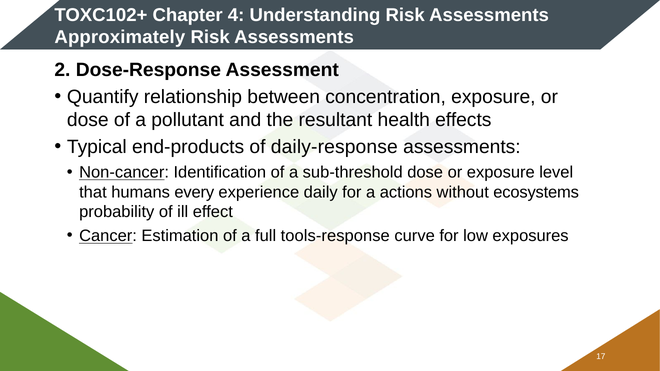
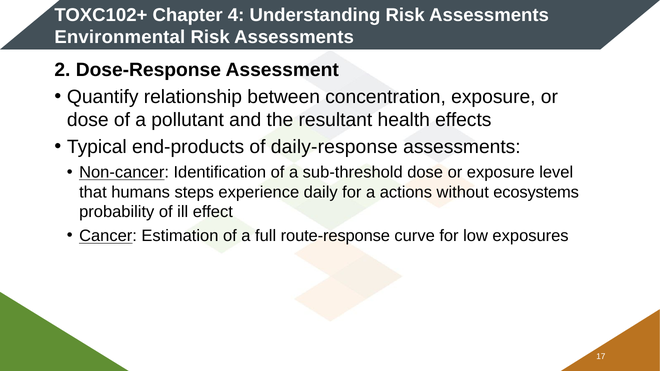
Approximately: Approximately -> Environmental
every: every -> steps
tools-response: tools-response -> route-response
